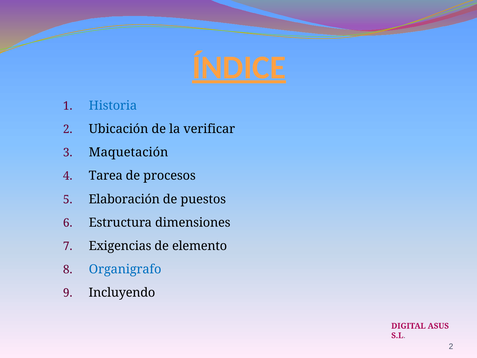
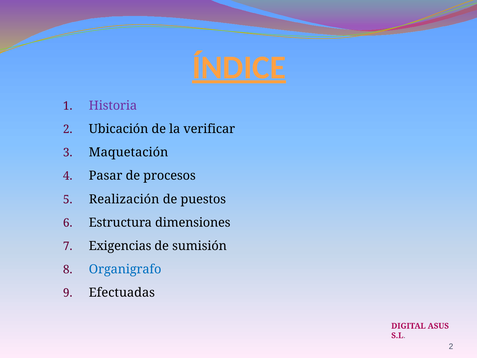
Historia colour: blue -> purple
Tarea: Tarea -> Pasar
Elaboración: Elaboración -> Realización
elemento: elemento -> sumisión
Incluyendo: Incluyendo -> Efectuadas
